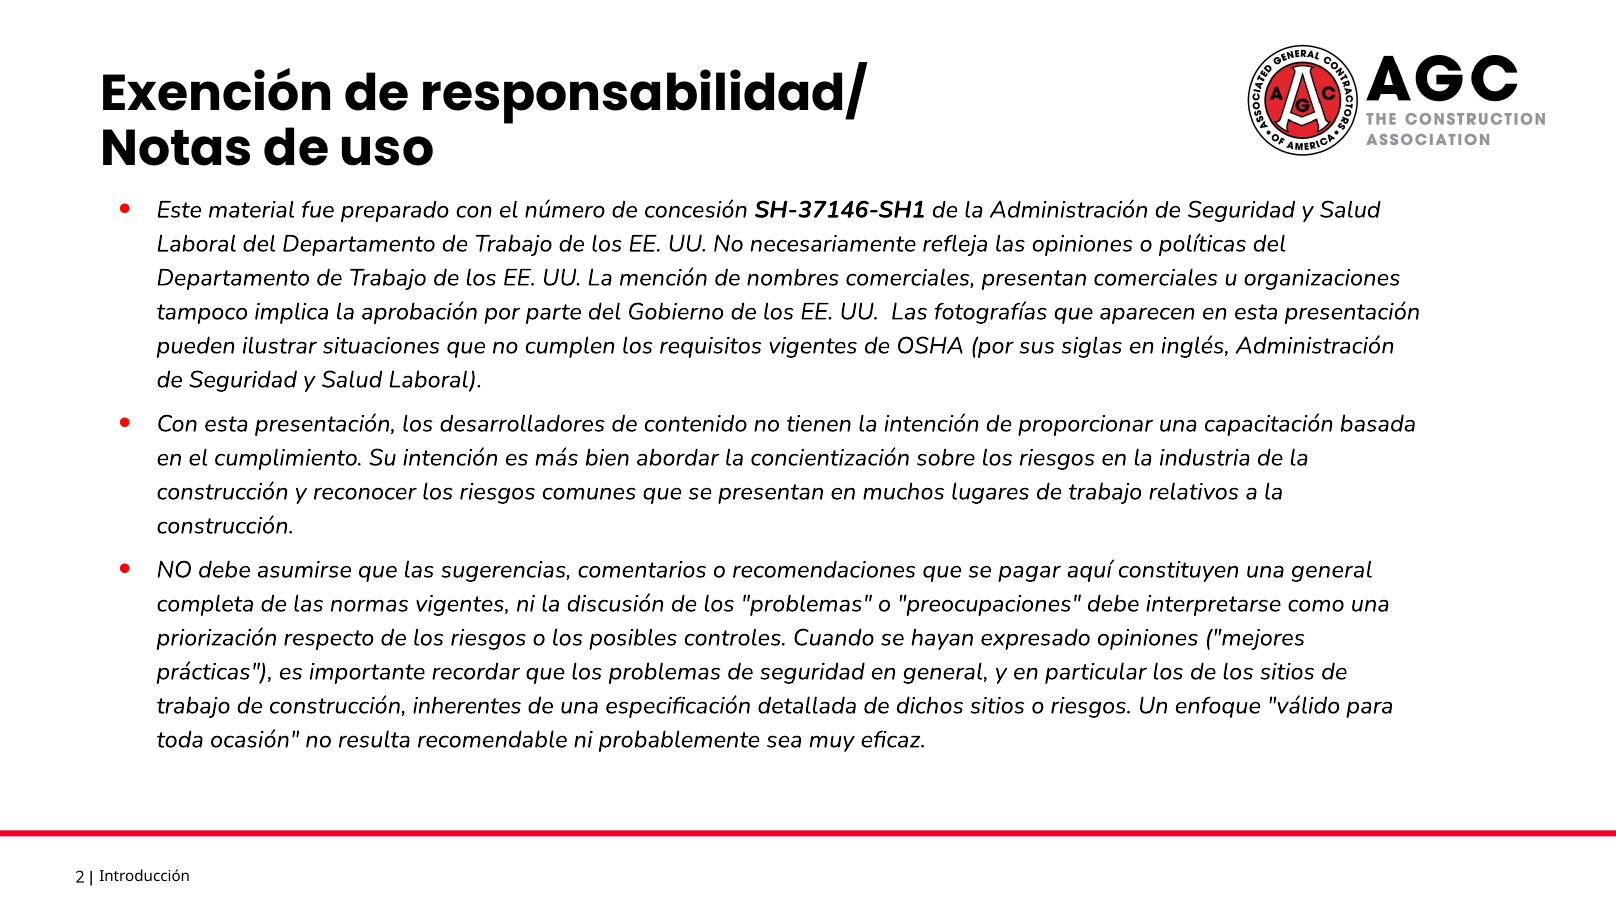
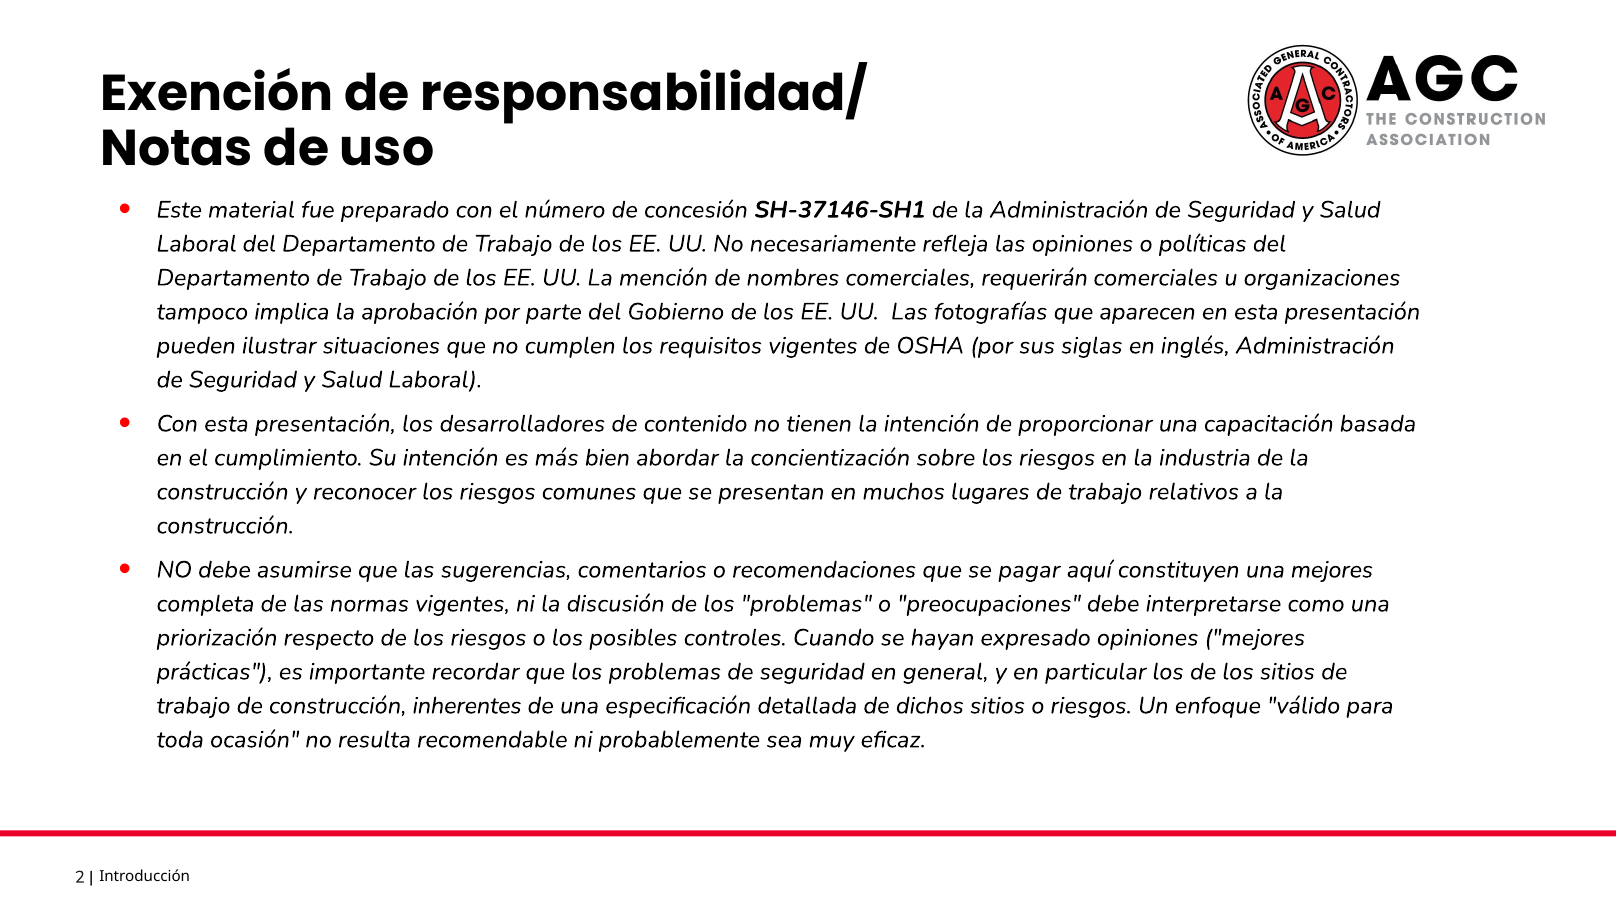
comerciales presentan: presentan -> requerirán
una general: general -> mejores
